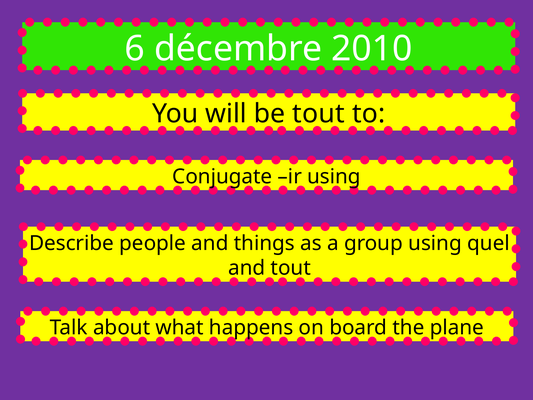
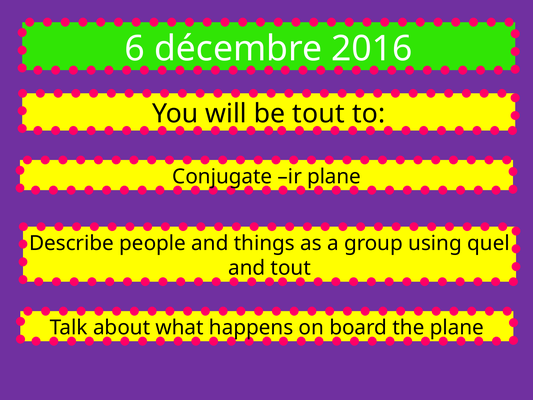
2010: 2010 -> 2016
ir using: using -> plane
